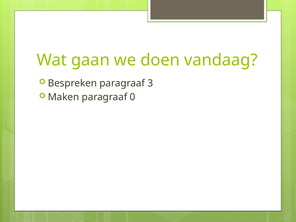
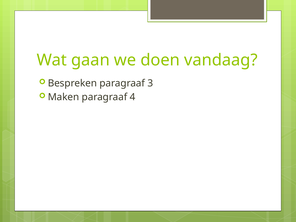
0: 0 -> 4
